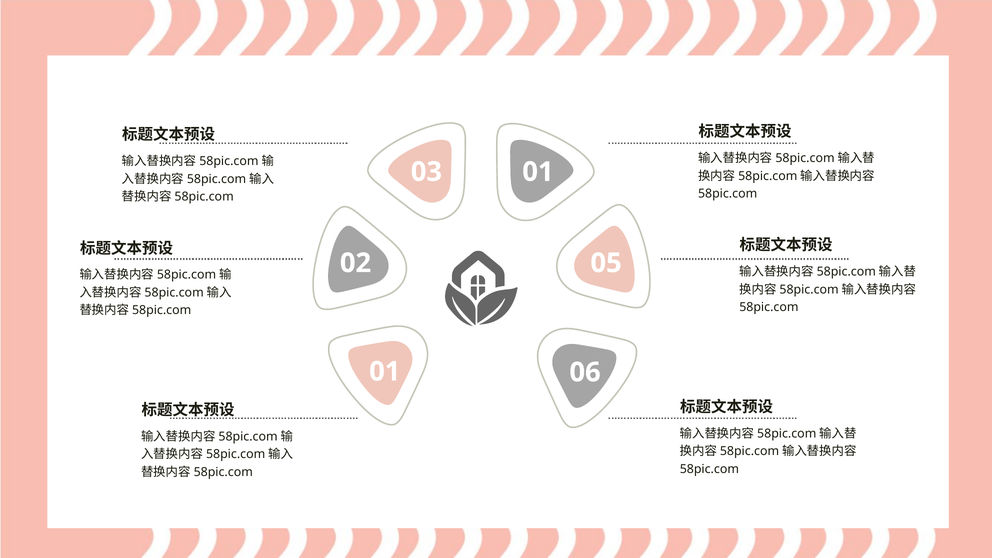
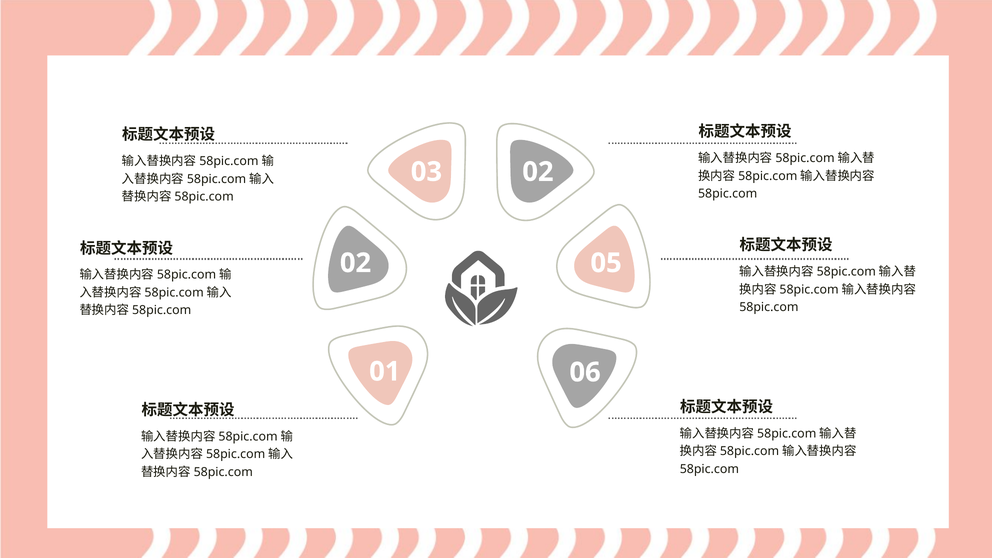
03 01: 01 -> 02
